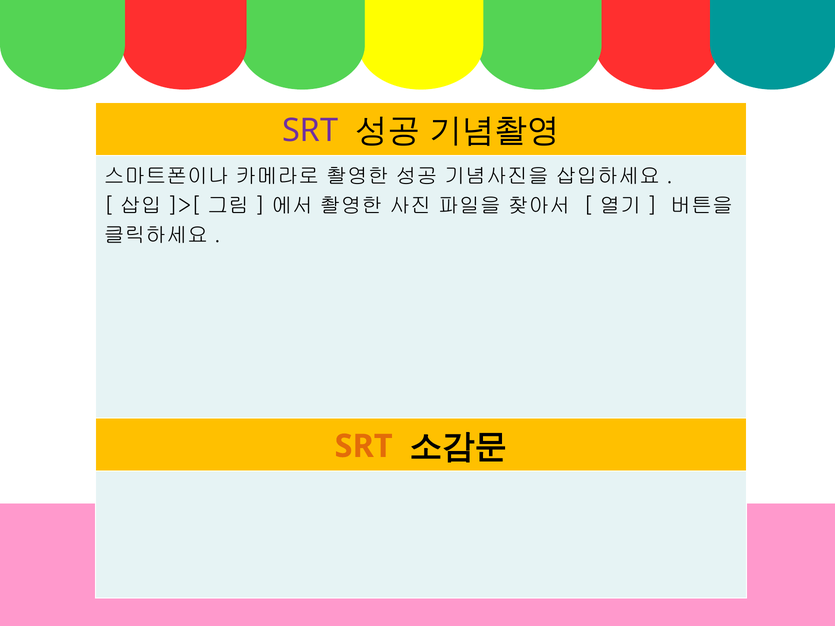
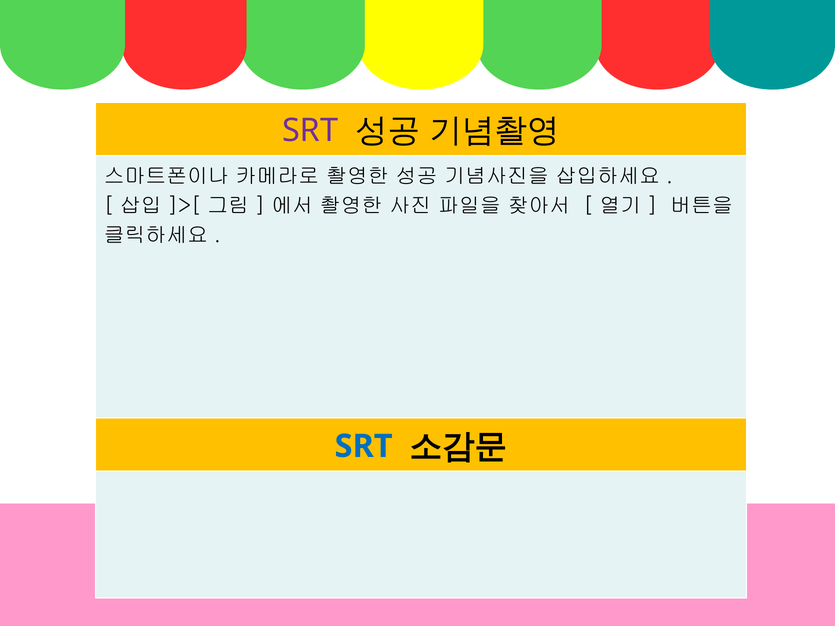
SRT at (364, 446) colour: orange -> blue
